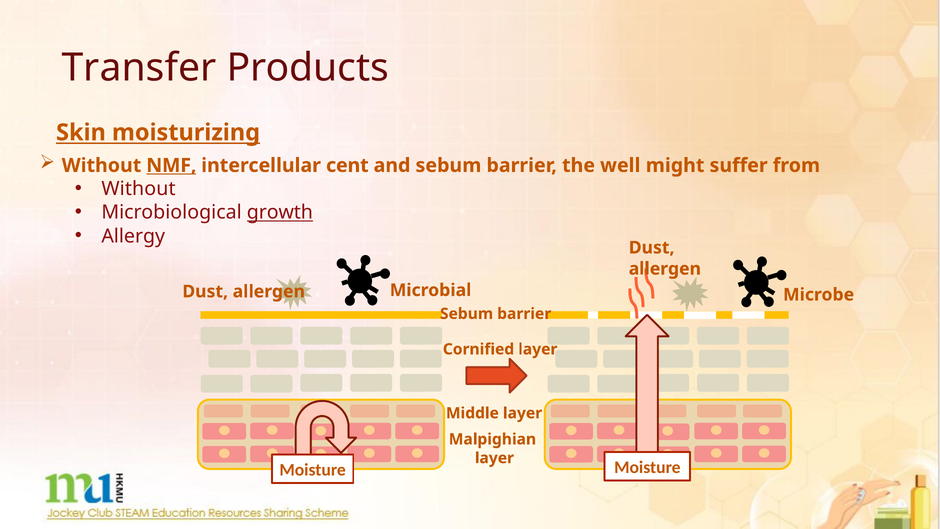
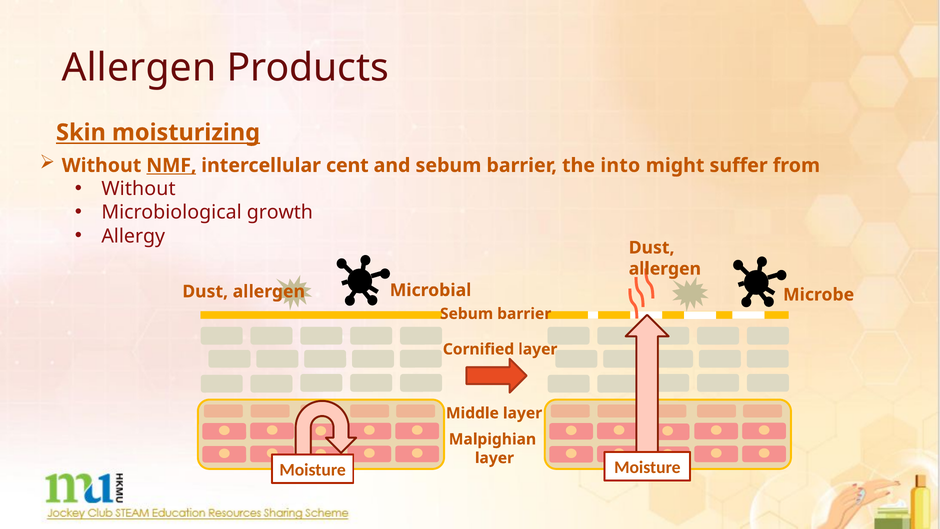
Transfer at (139, 68): Transfer -> Allergen
well: well -> into
growth underline: present -> none
